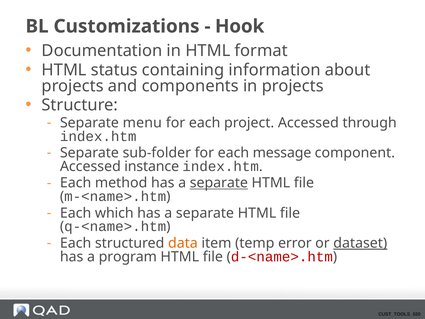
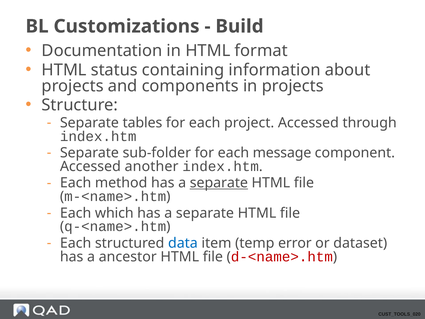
Hook: Hook -> Build
menu: menu -> tables
instance: instance -> another
data colour: orange -> blue
dataset underline: present -> none
program: program -> ancestor
